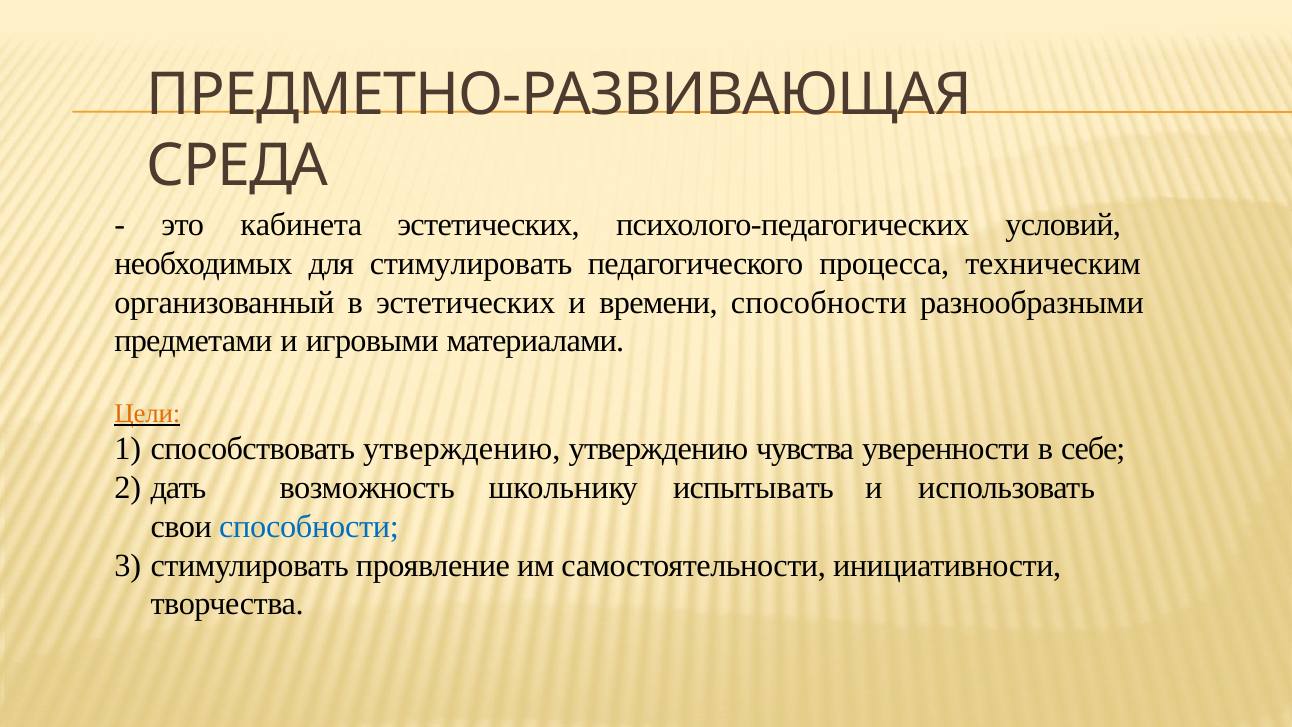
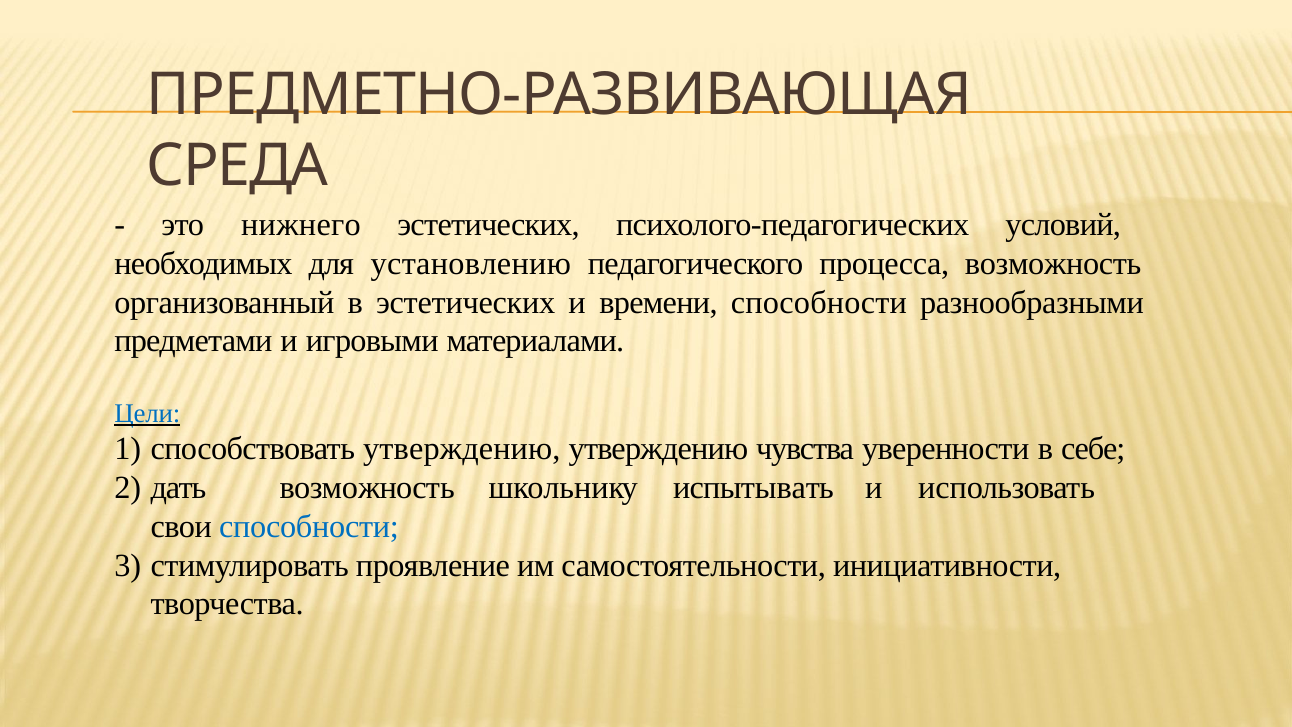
кабинета: кабинета -> нижнего
для стимулировать: стимулировать -> установлению
процесса техническим: техническим -> возможность
Цели colour: orange -> blue
